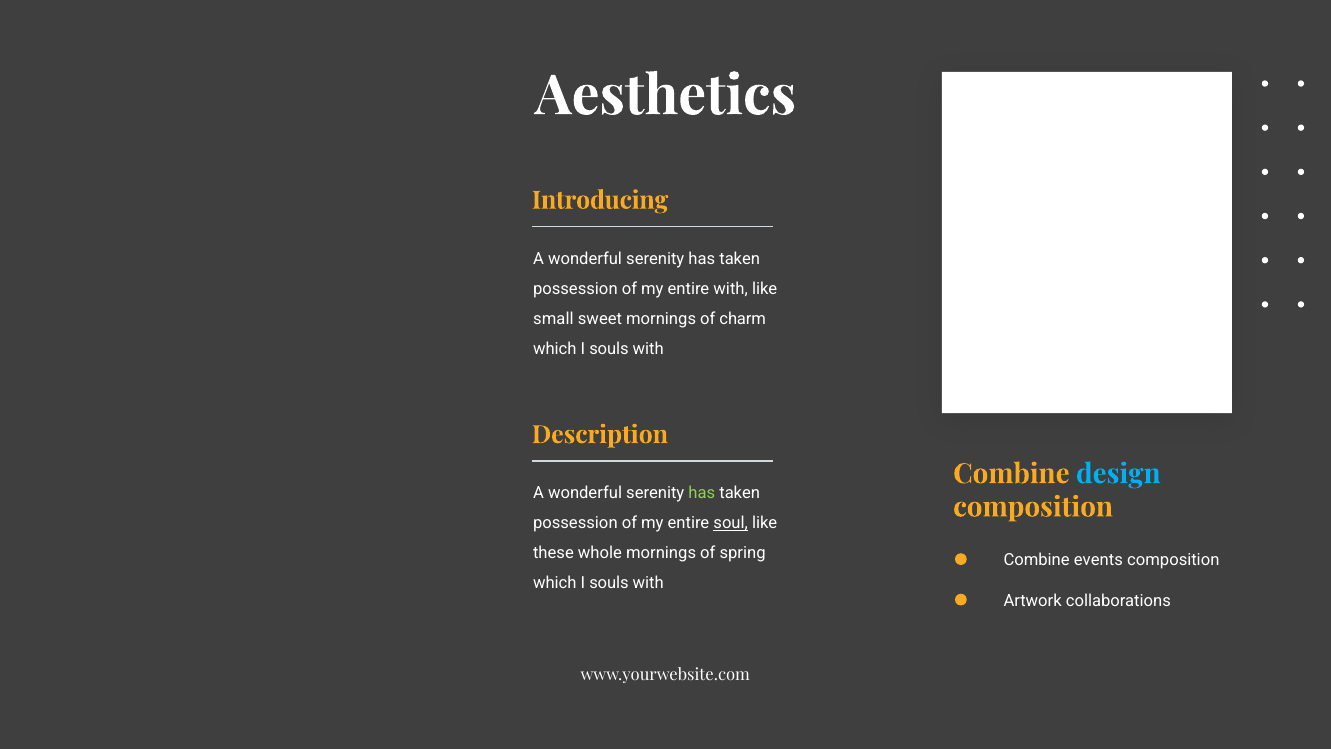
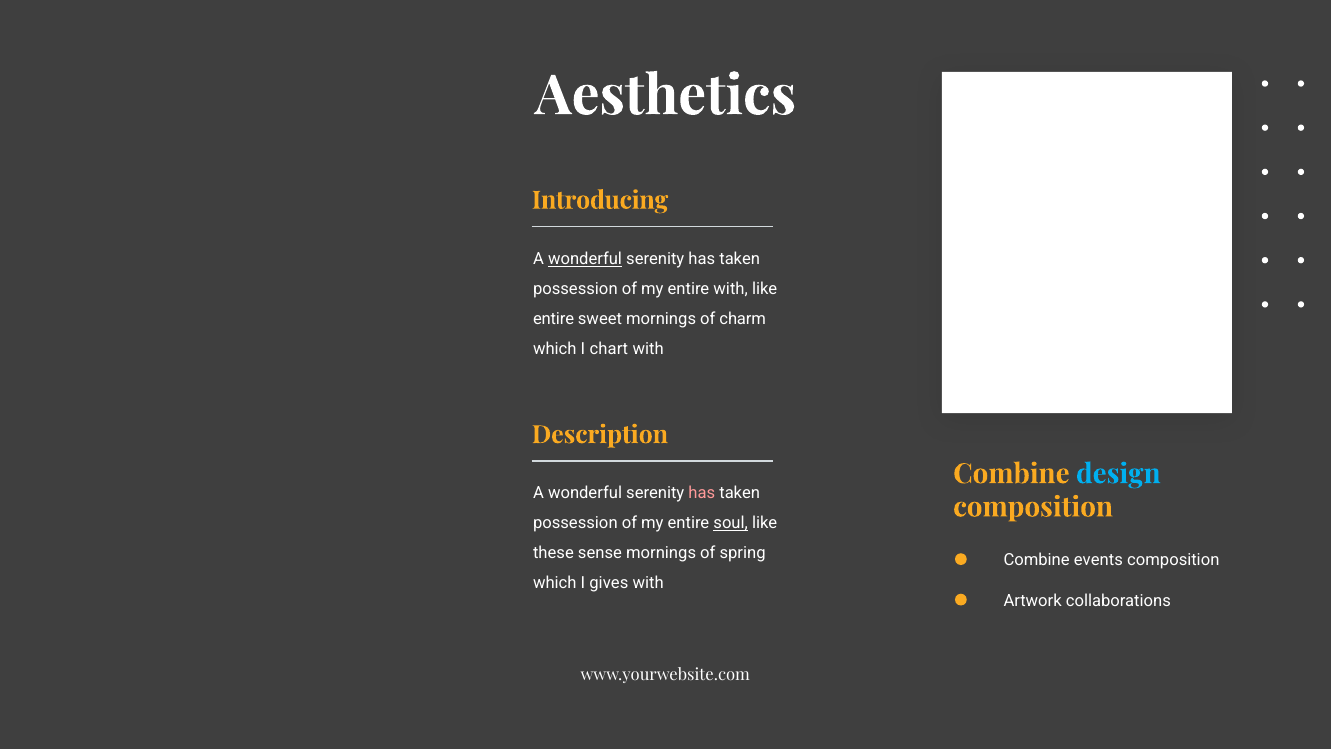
wonderful at (585, 259) underline: none -> present
small at (553, 319): small -> entire
souls at (609, 349): souls -> chart
has at (702, 493) colour: light green -> pink
whole: whole -> sense
souls at (609, 583): souls -> gives
